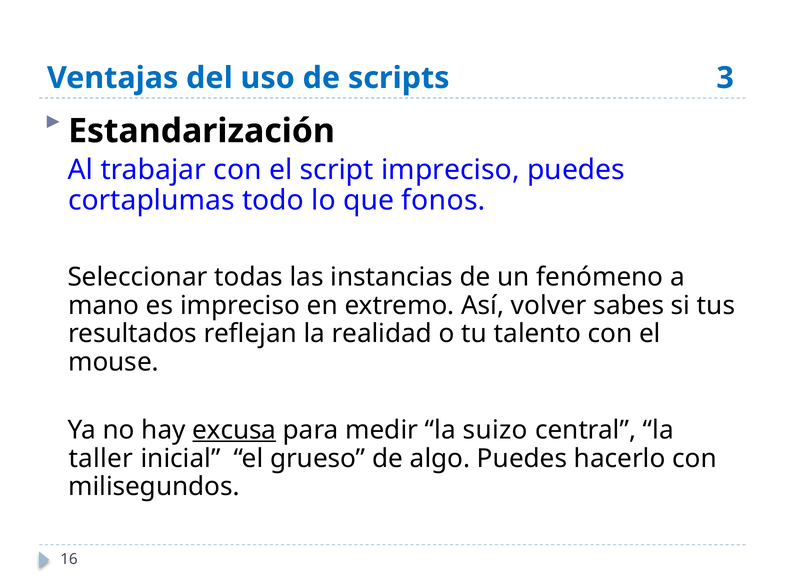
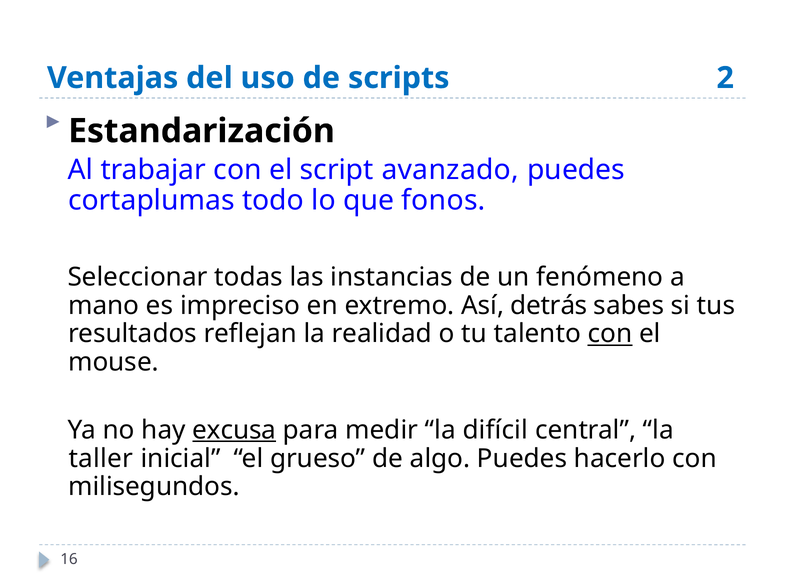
3: 3 -> 2
script impreciso: impreciso -> avanzado
volver: volver -> detrás
con at (610, 334) underline: none -> present
suizo: suizo -> difícil
